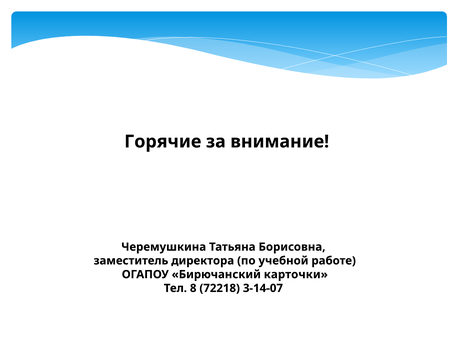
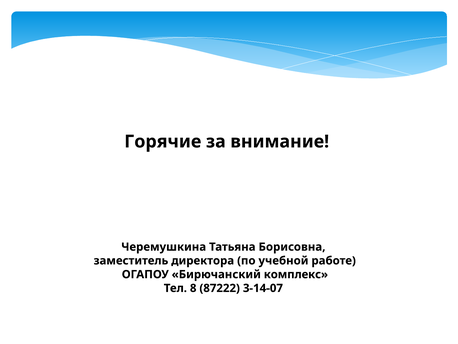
карточки: карточки -> комплекс
72218: 72218 -> 87222
